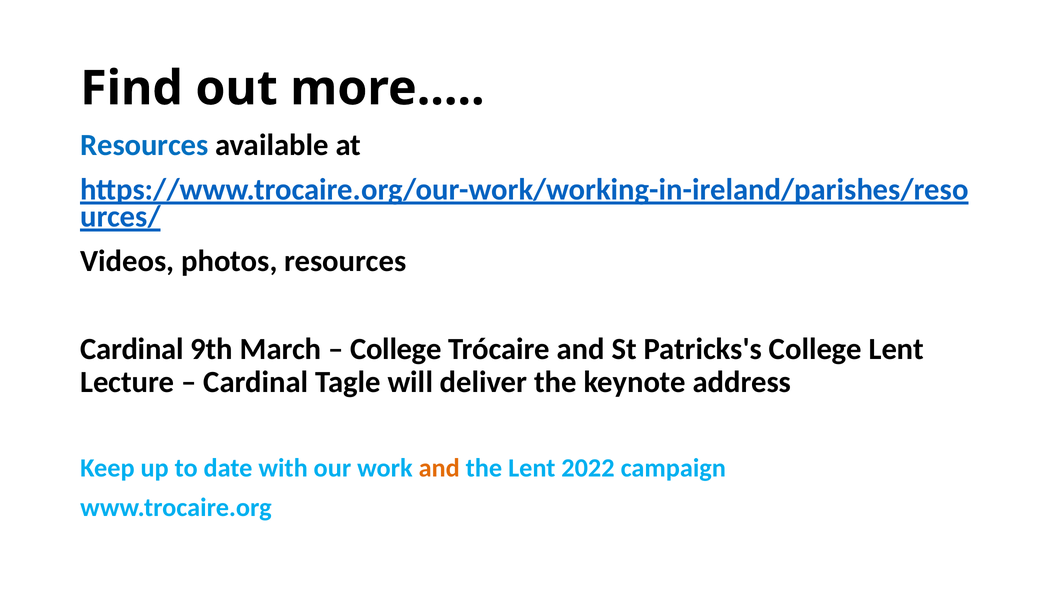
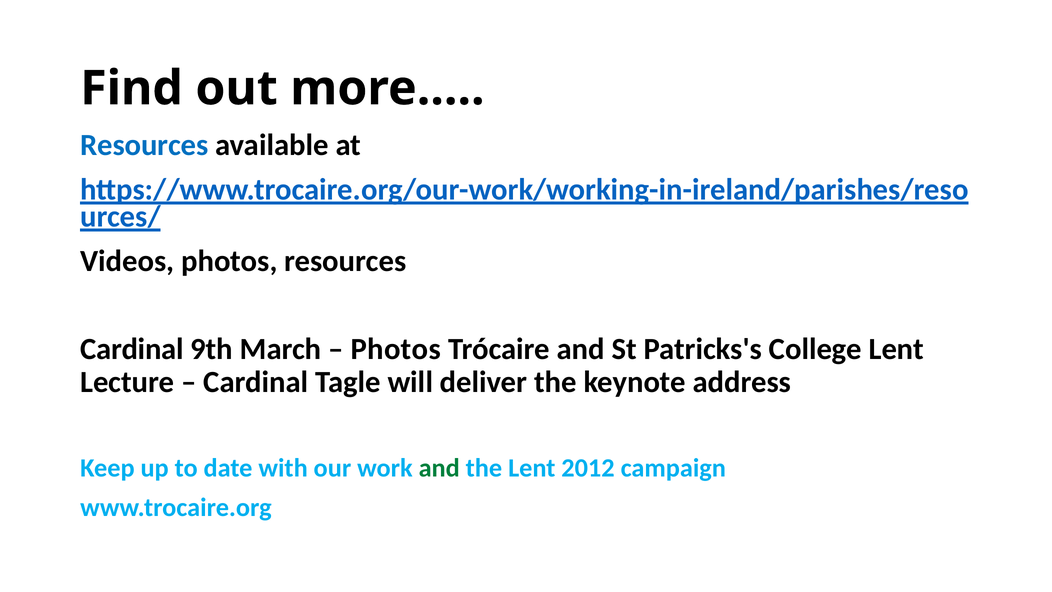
College at (396, 349): College -> Photos
and at (439, 468) colour: orange -> green
2022: 2022 -> 2012
